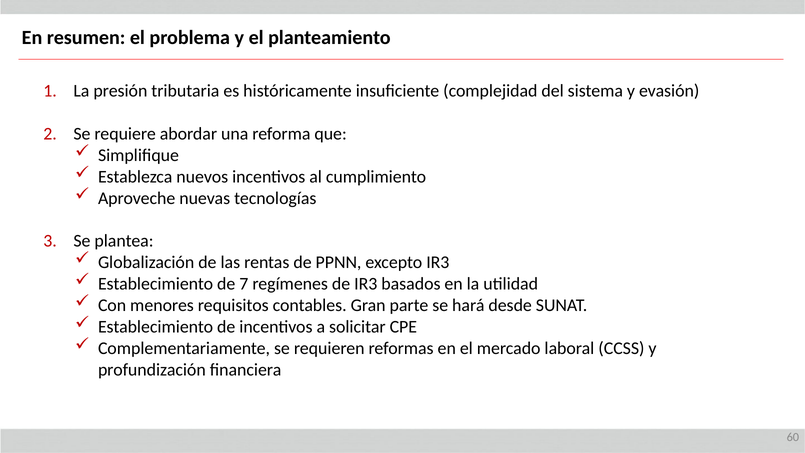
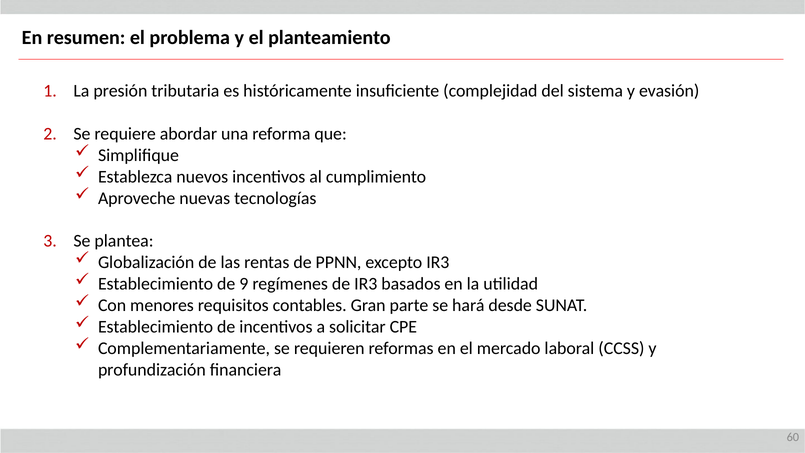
7: 7 -> 9
